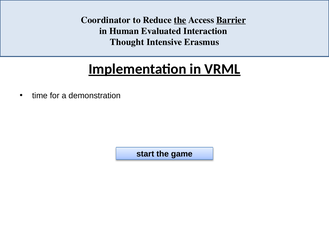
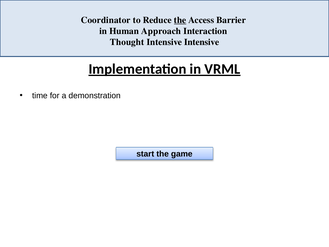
Barrier underline: present -> none
Evaluated: Evaluated -> Approach
Intensive Erasmus: Erasmus -> Intensive
